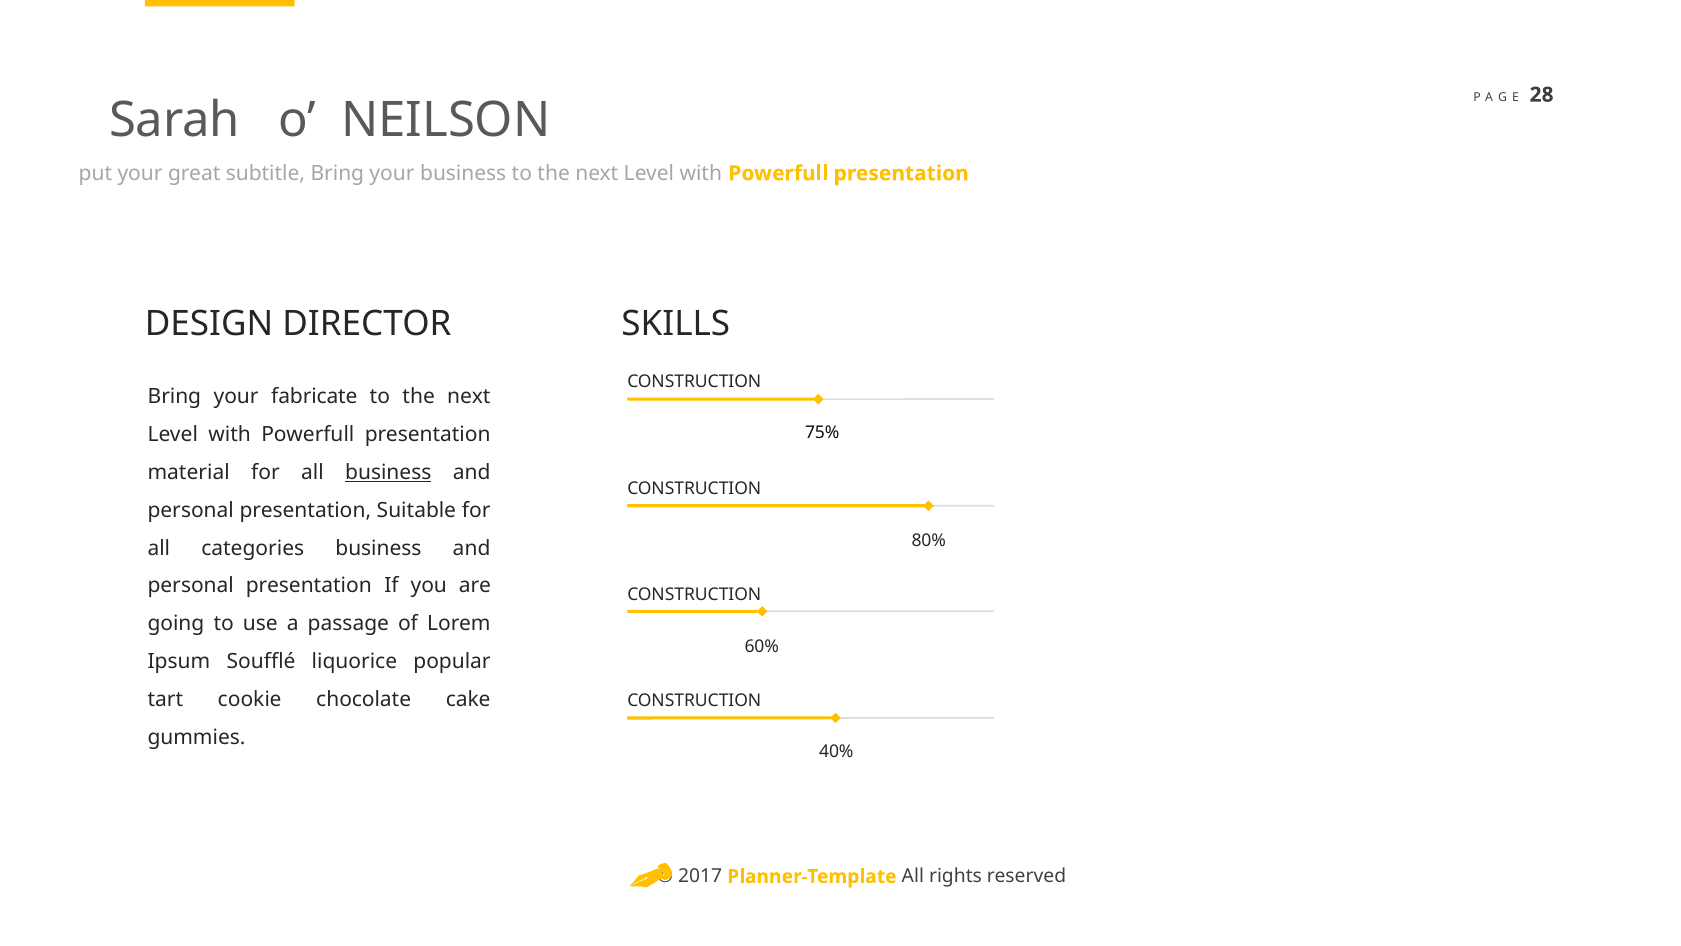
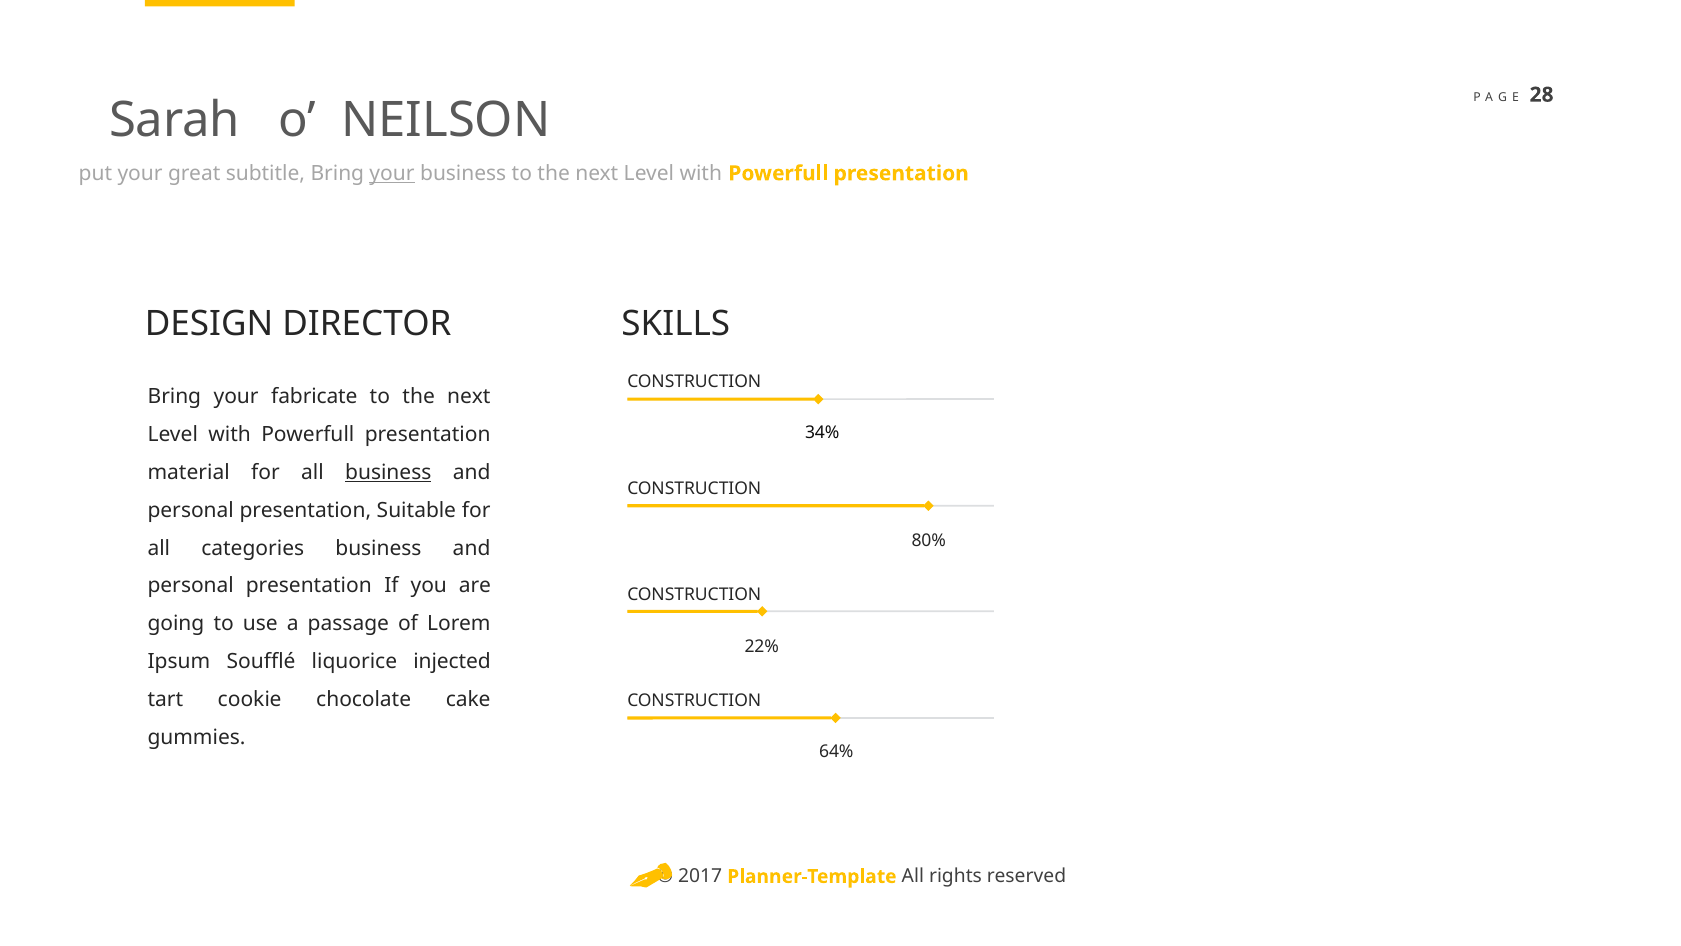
your at (392, 173) underline: none -> present
75%: 75% -> 34%
60%: 60% -> 22%
popular: popular -> injected
40%: 40% -> 64%
